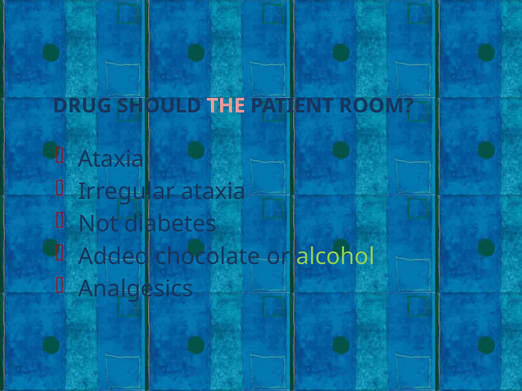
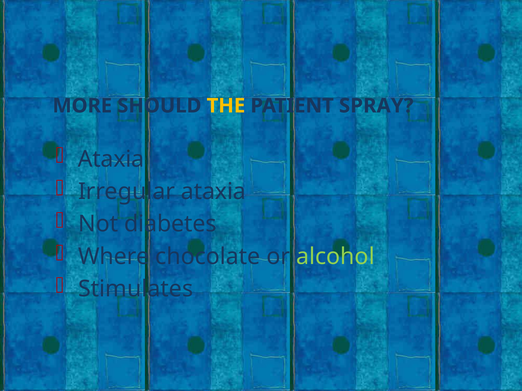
DRUG: DRUG -> MORE
THE colour: pink -> yellow
ROOM: ROOM -> SPRAY
Added: Added -> Where
Analgesics: Analgesics -> Stimulates
